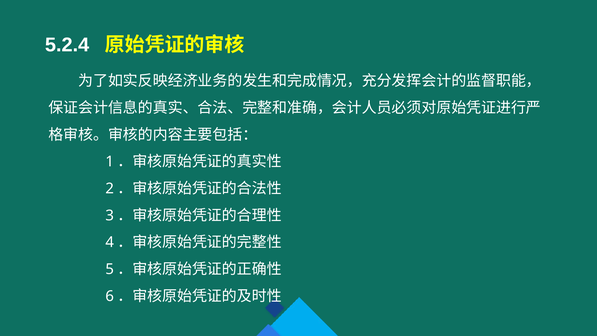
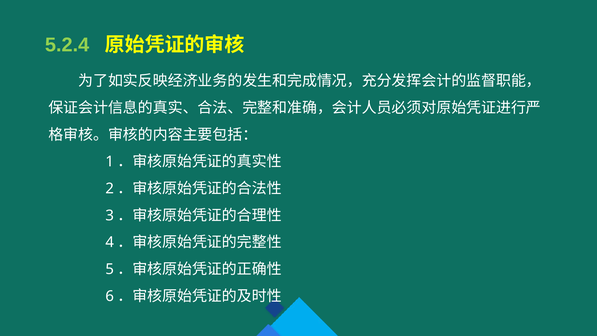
5.2.4 colour: white -> light green
